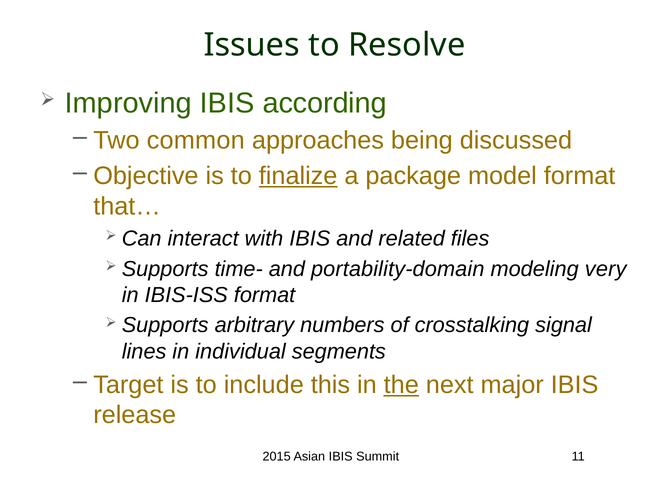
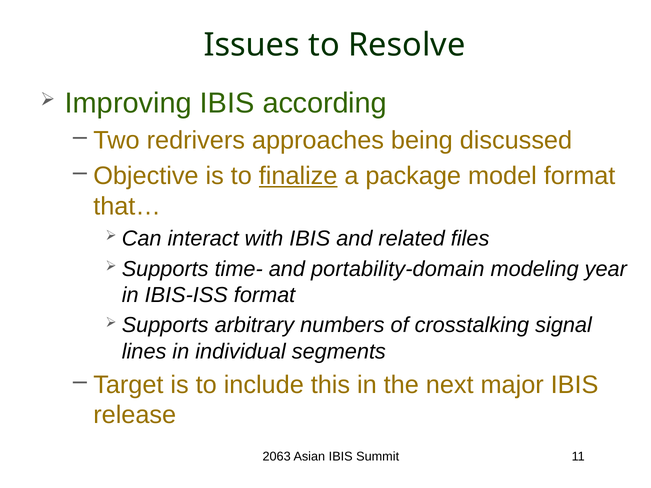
common: common -> redrivers
very: very -> year
the underline: present -> none
2015: 2015 -> 2063
